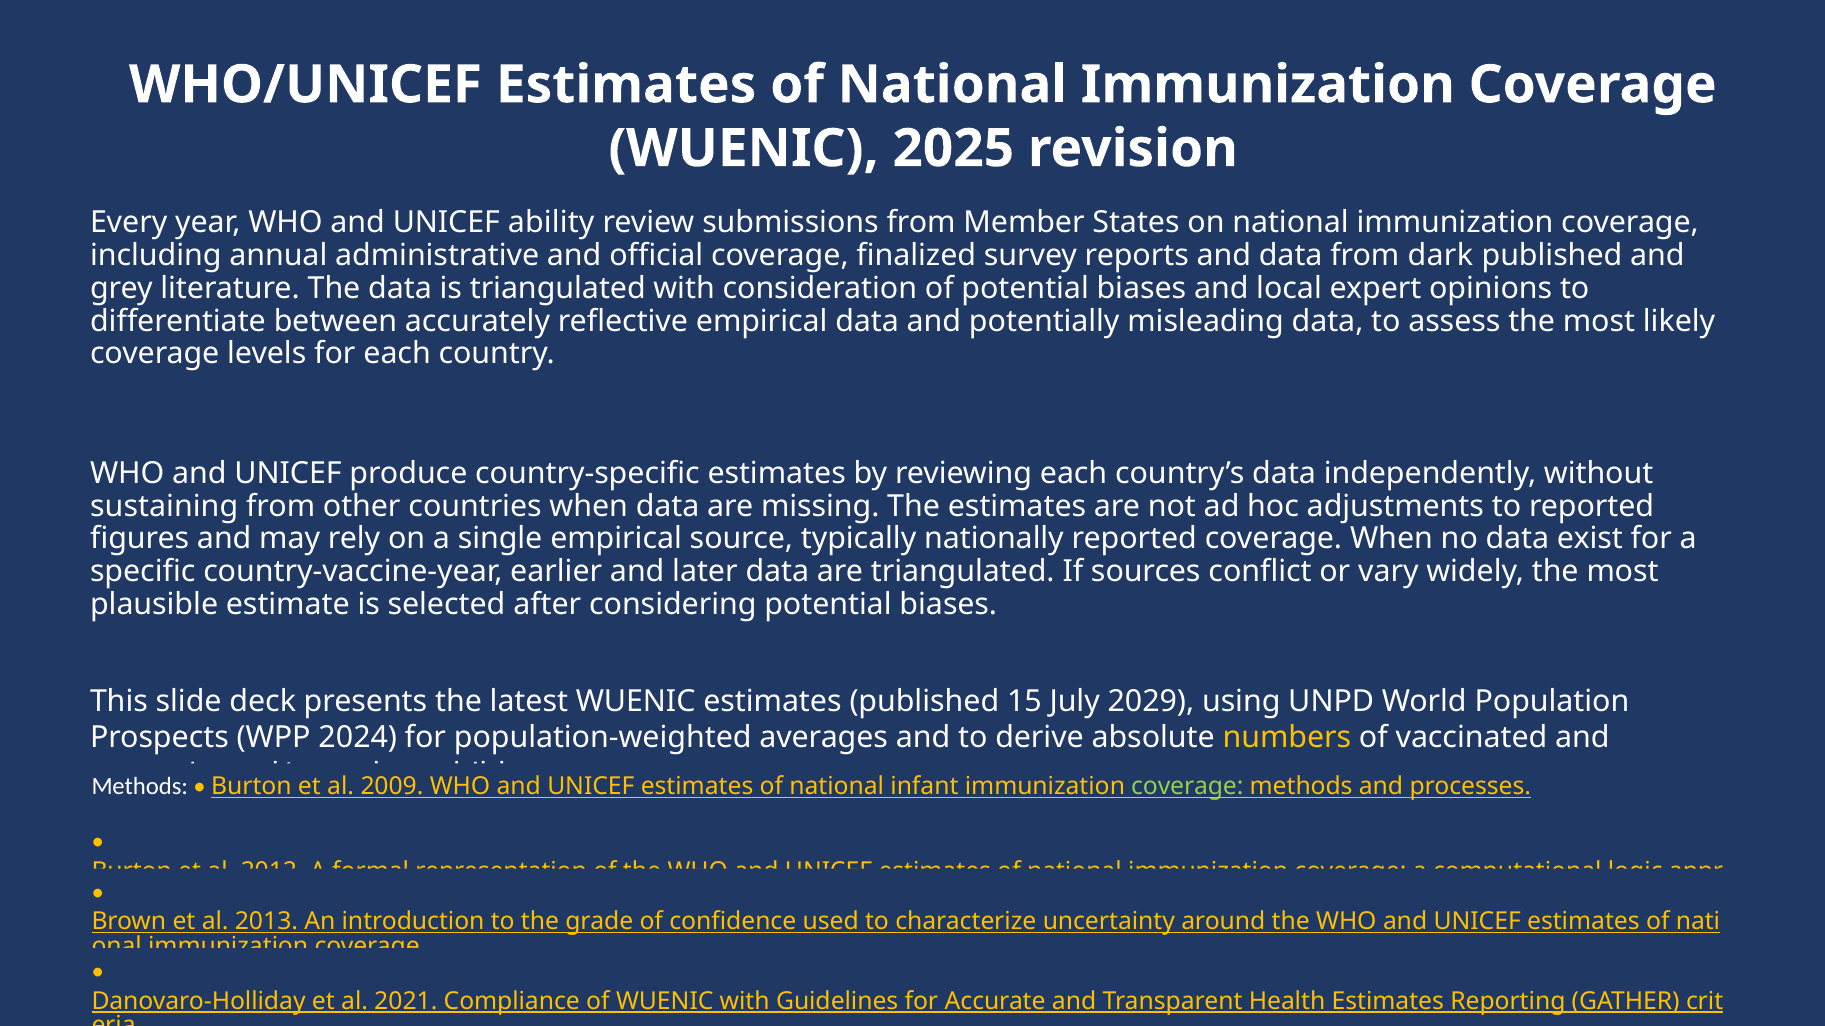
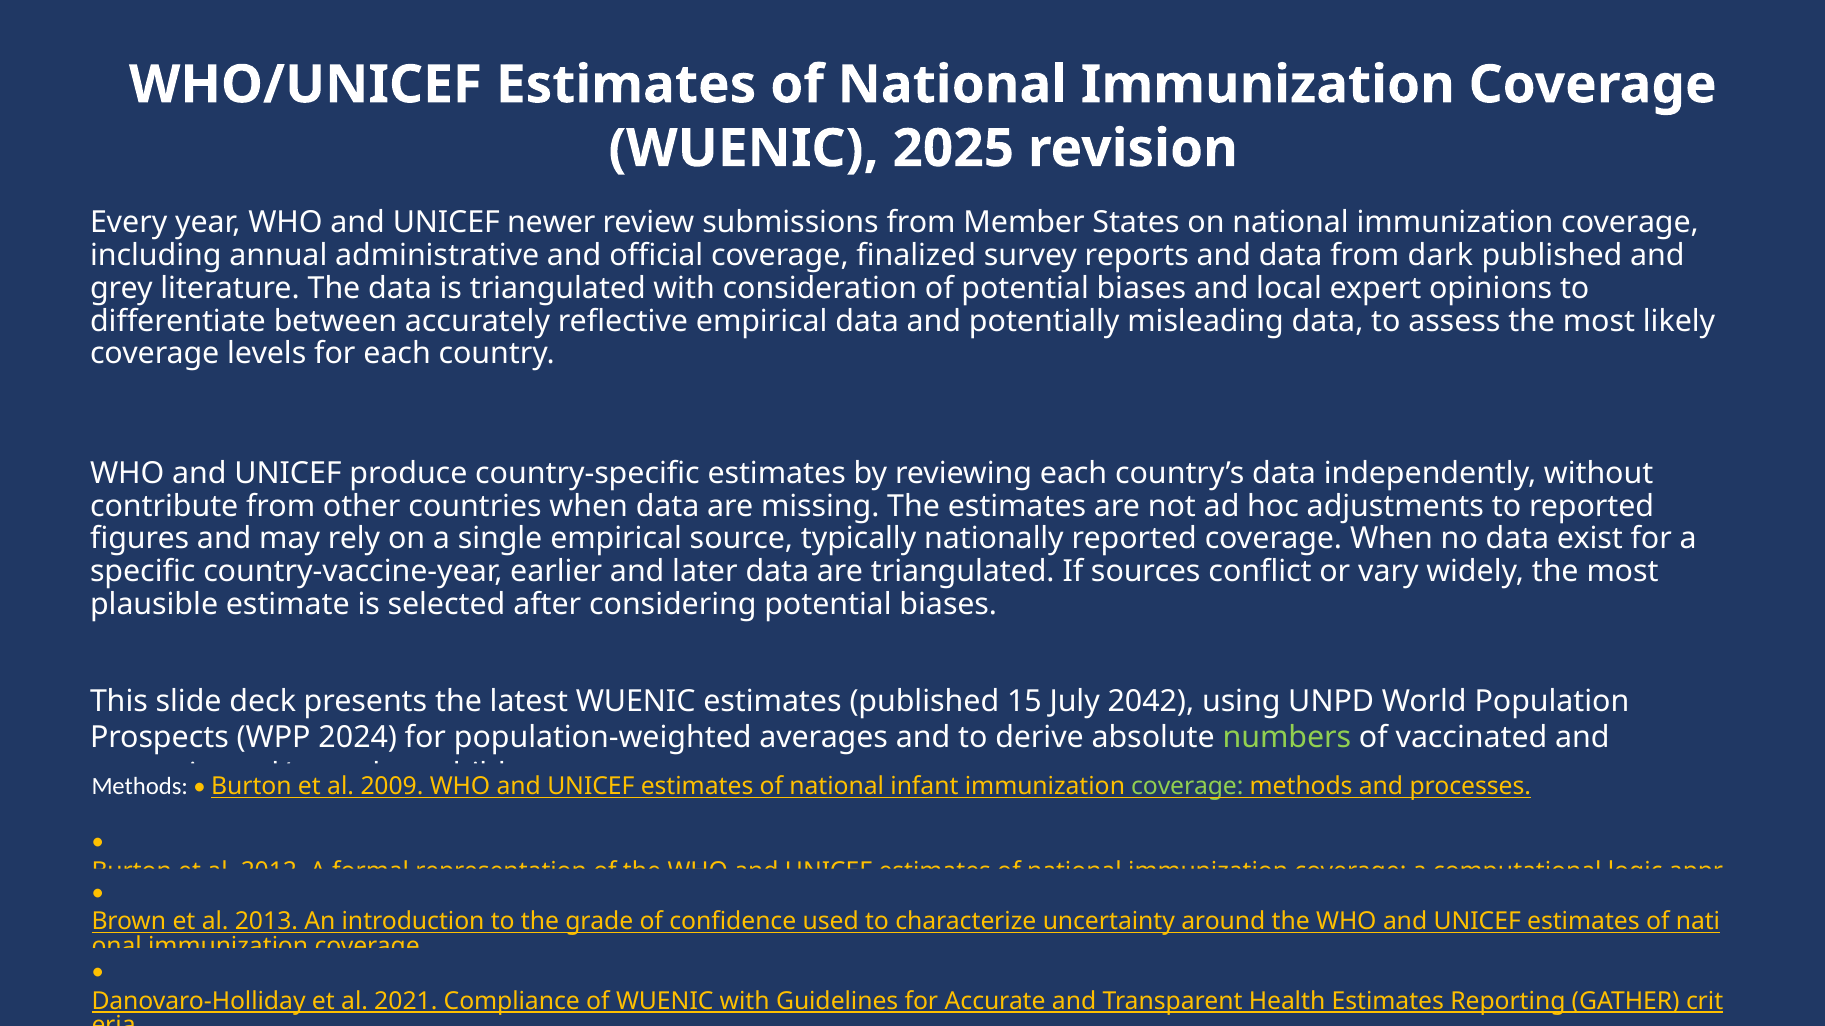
ability: ability -> newer
sustaining: sustaining -> contribute
2029: 2029 -> 2042
numbers colour: yellow -> light green
